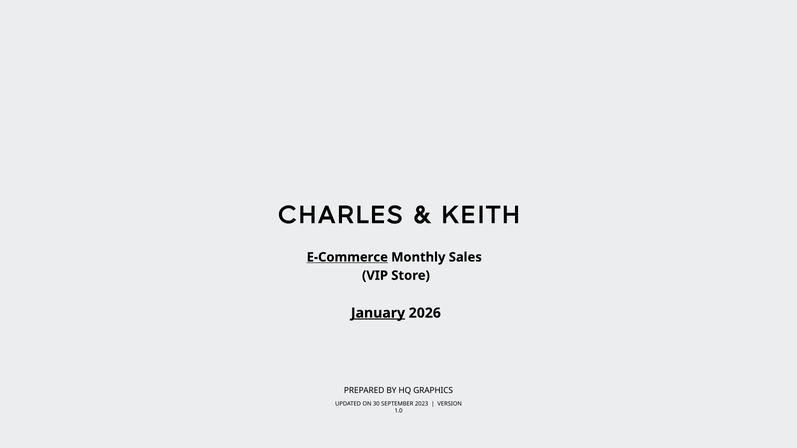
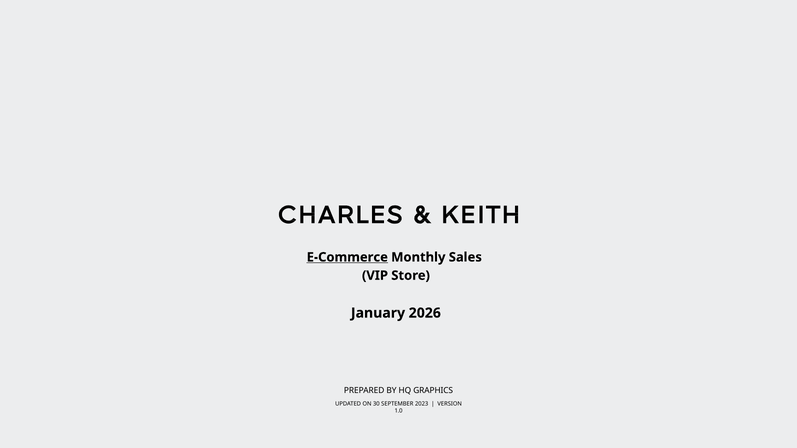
January underline: present -> none
